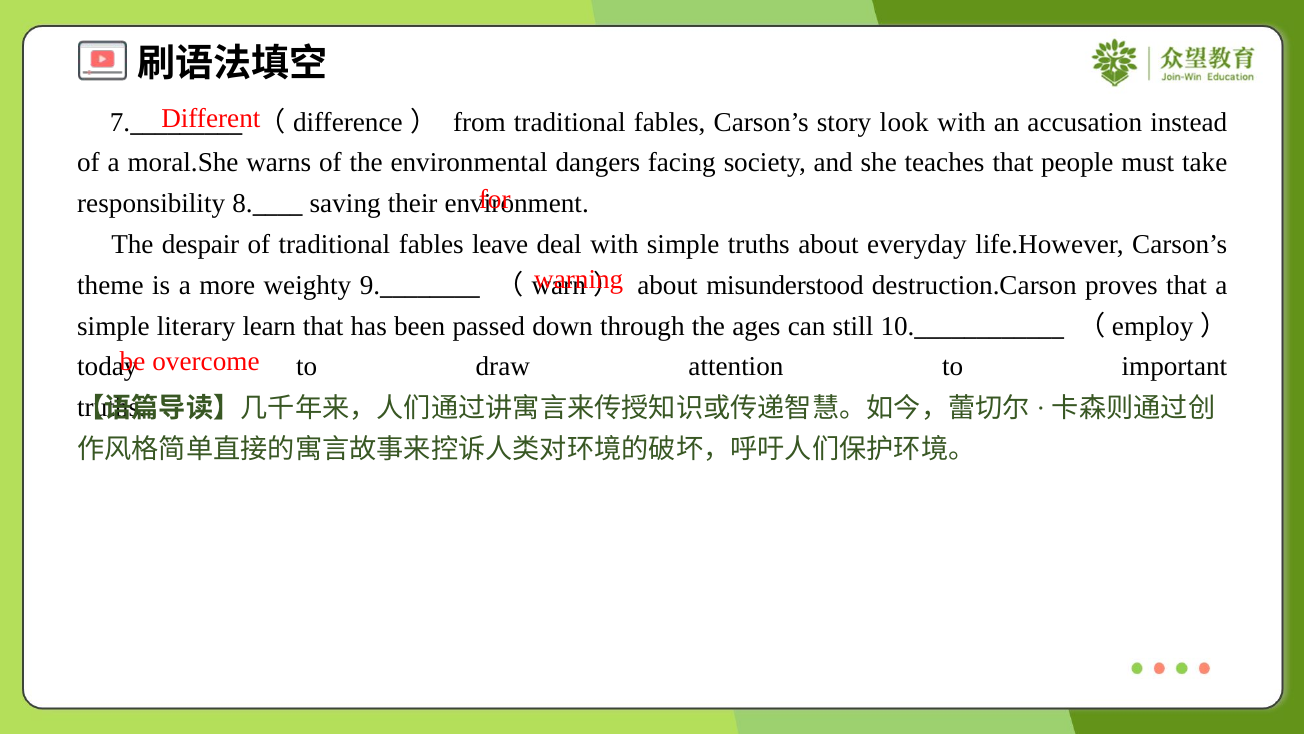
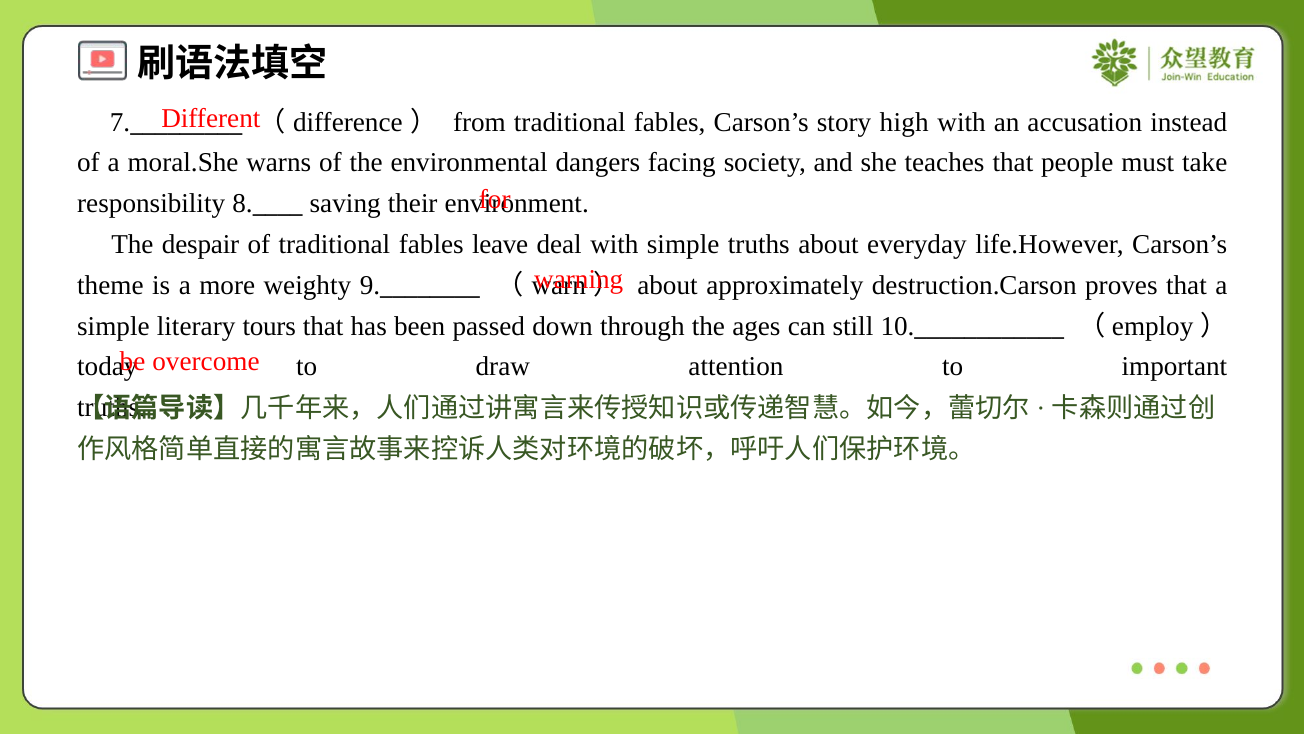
look: look -> high
misunderstood: misunderstood -> approximately
learn: learn -> tours
